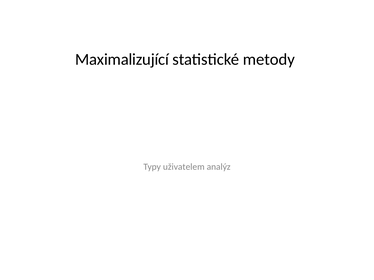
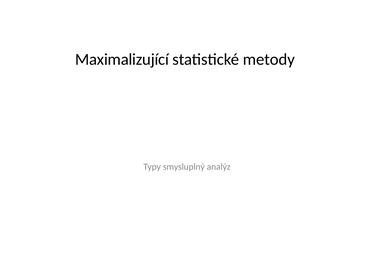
uživatelem: uživatelem -> smysluplný
